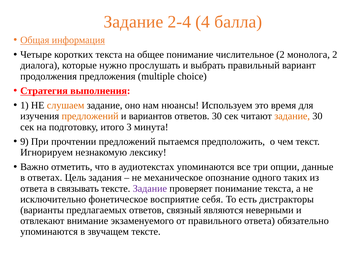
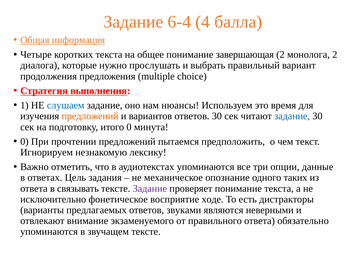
2-4: 2-4 -> 6-4
числительное: числительное -> завершающая
слушаем colour: orange -> blue
задание at (292, 116) colour: orange -> blue
итого 3: 3 -> 0
9 at (24, 142): 9 -> 0
себя: себя -> ходе
связный: связный -> звуками
